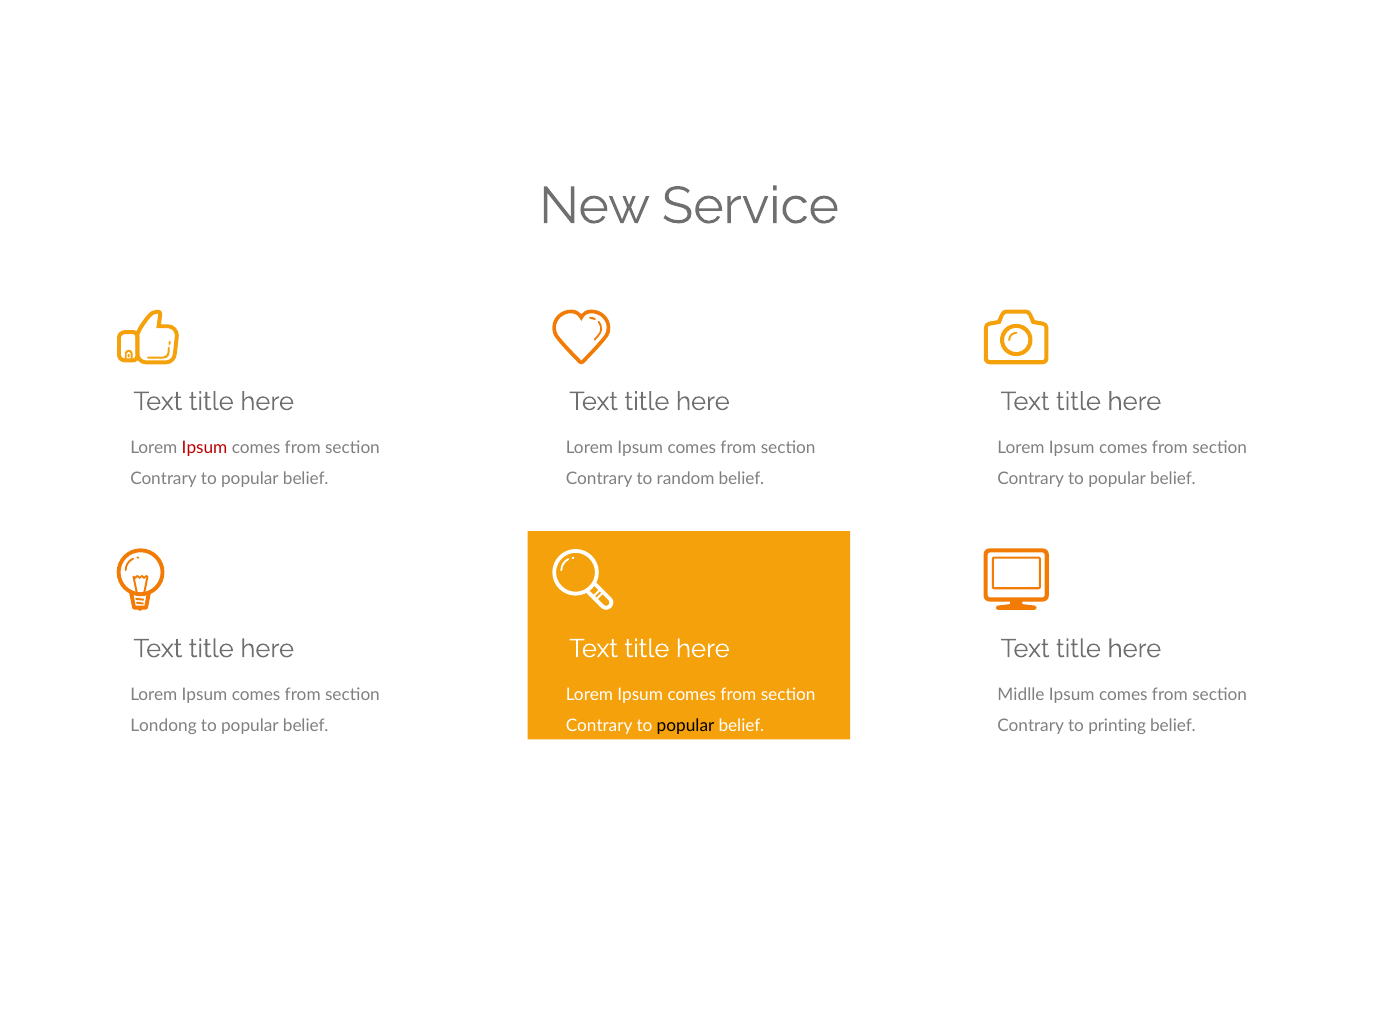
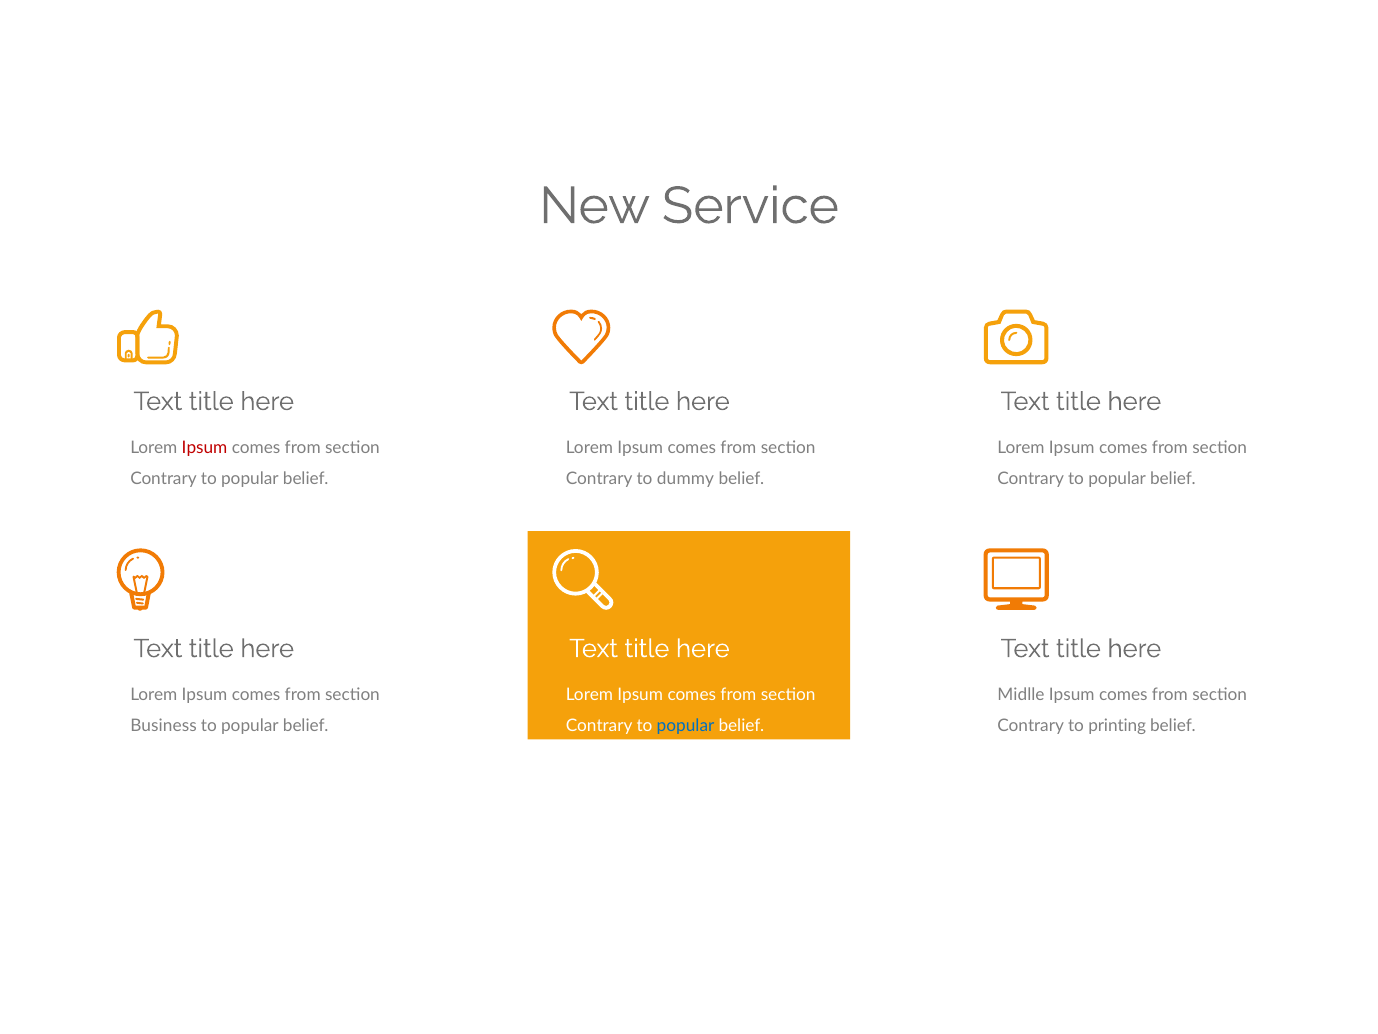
random: random -> dummy
Londong: Londong -> Business
popular at (686, 726) colour: black -> blue
